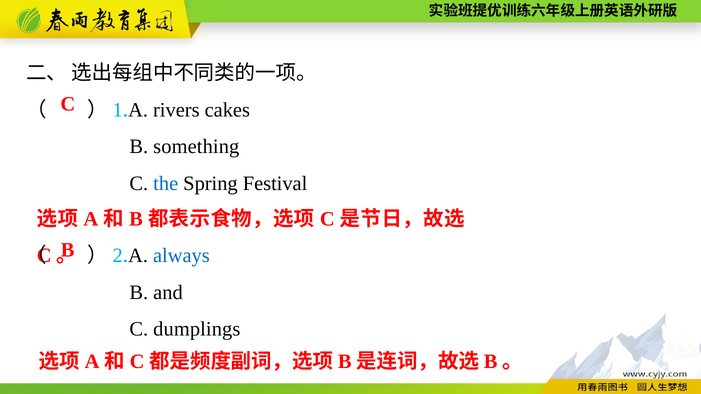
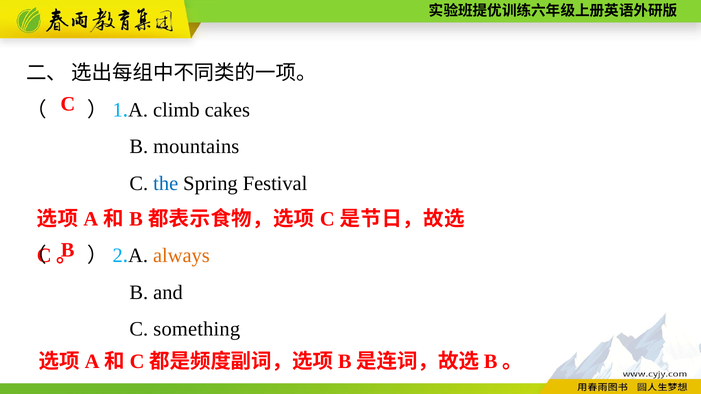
rivers: rivers -> climb
something: something -> mountains
always colour: blue -> orange
dumplings: dumplings -> something
